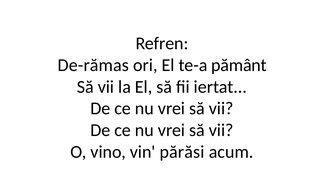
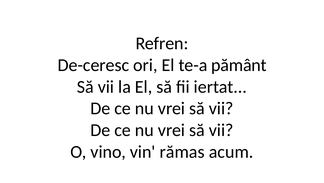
De-rămas: De-rămas -> De-ceresc
părăsi: părăsi -> rămas
